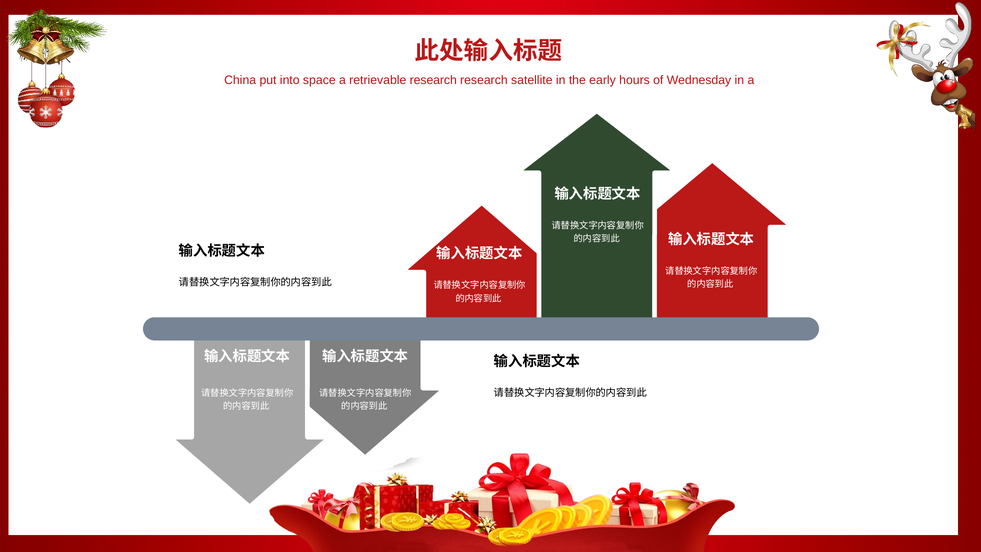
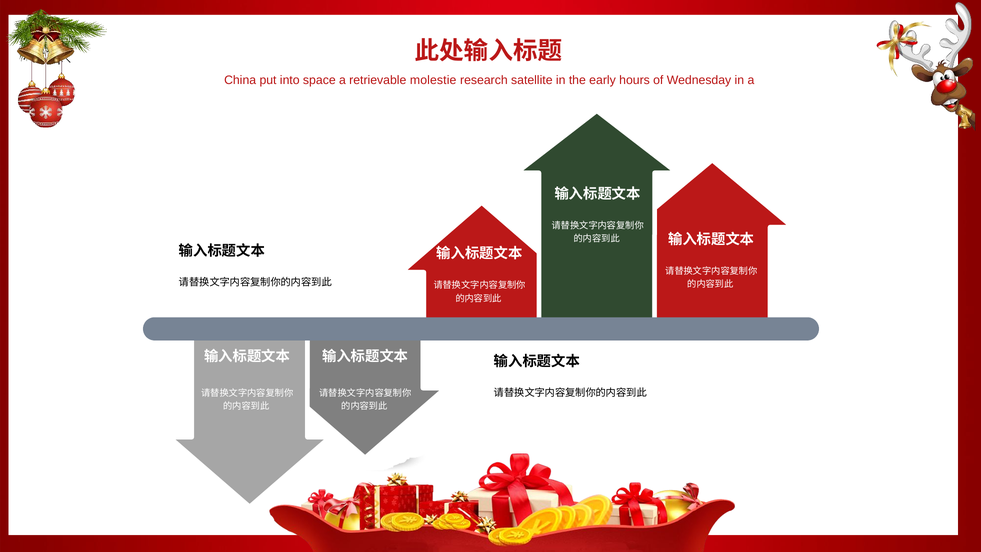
retrievable research: research -> molestie
